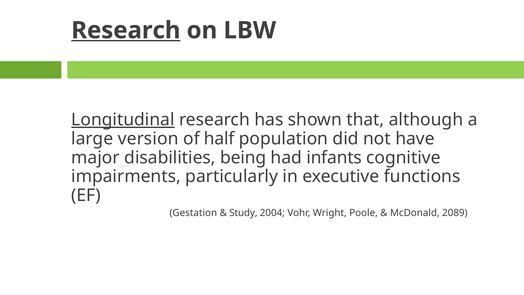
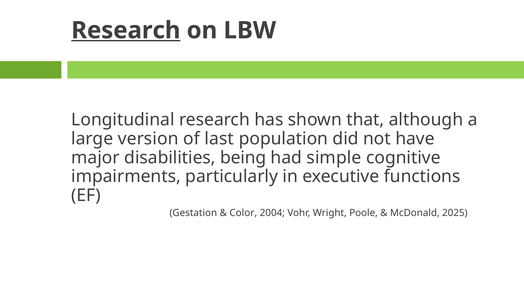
Longitudinal underline: present -> none
half: half -> last
infants: infants -> simple
Study: Study -> Color
2089: 2089 -> 2025
